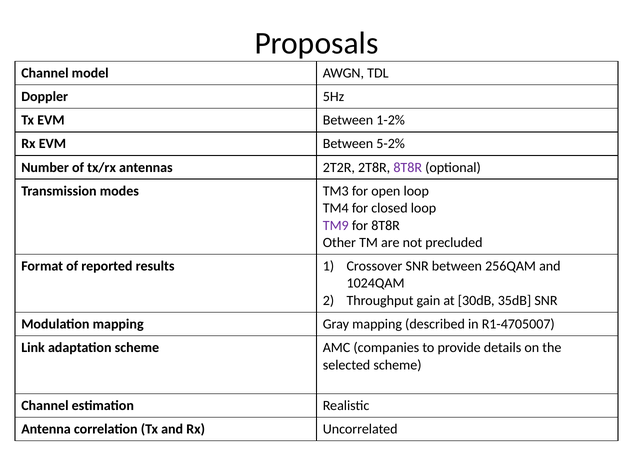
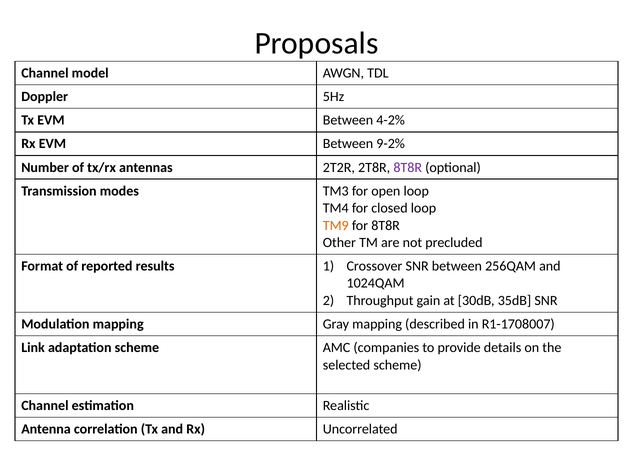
1-2%: 1-2% -> 4-2%
5-2%: 5-2% -> 9-2%
TM9 colour: purple -> orange
R1-4705007: R1-4705007 -> R1-1708007
